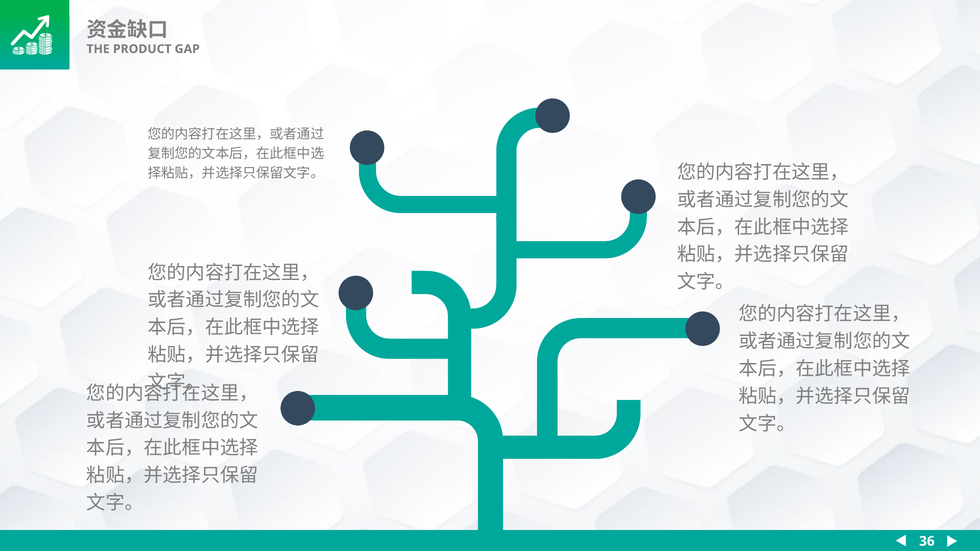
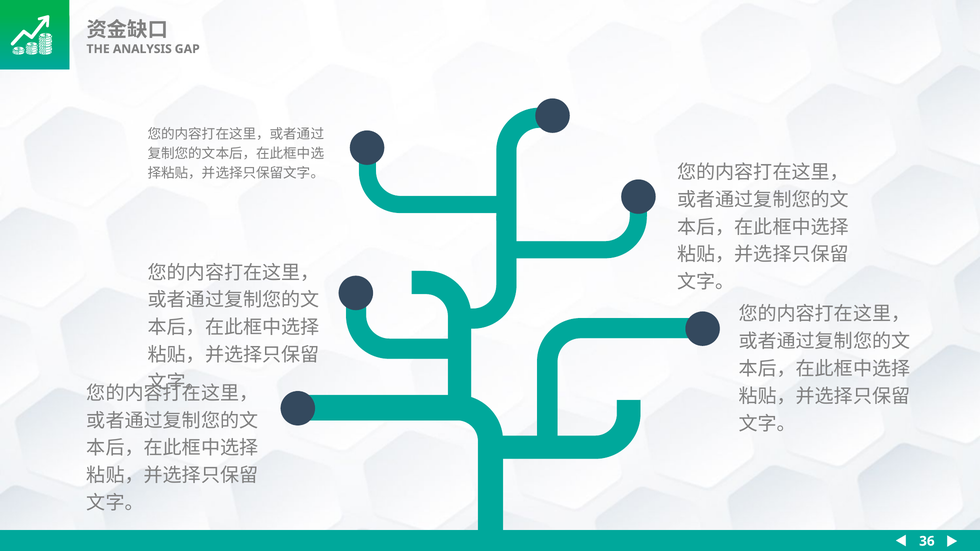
PRODUCT: PRODUCT -> ANALYSIS
